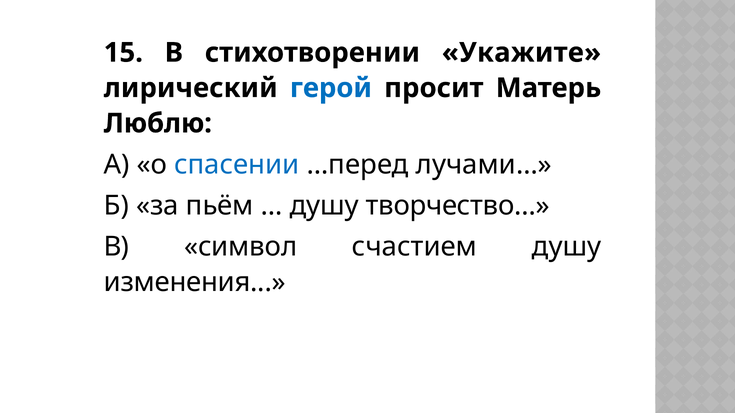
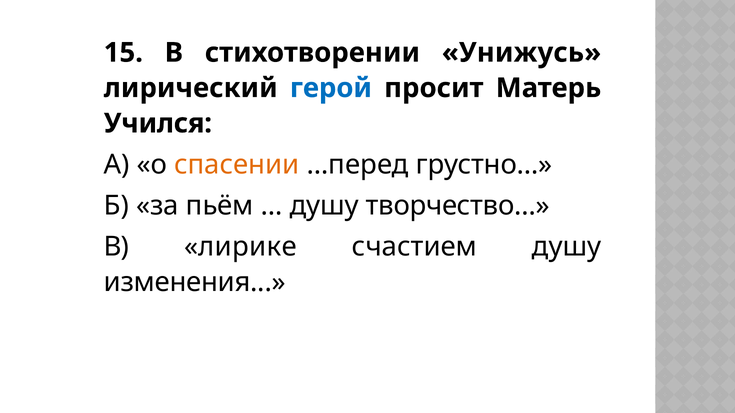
Укажите: Укажите -> Унижусь
Люблю: Люблю -> Учился
спасении colour: blue -> orange
лучами…: лучами… -> грустно…
символ: символ -> лирике
